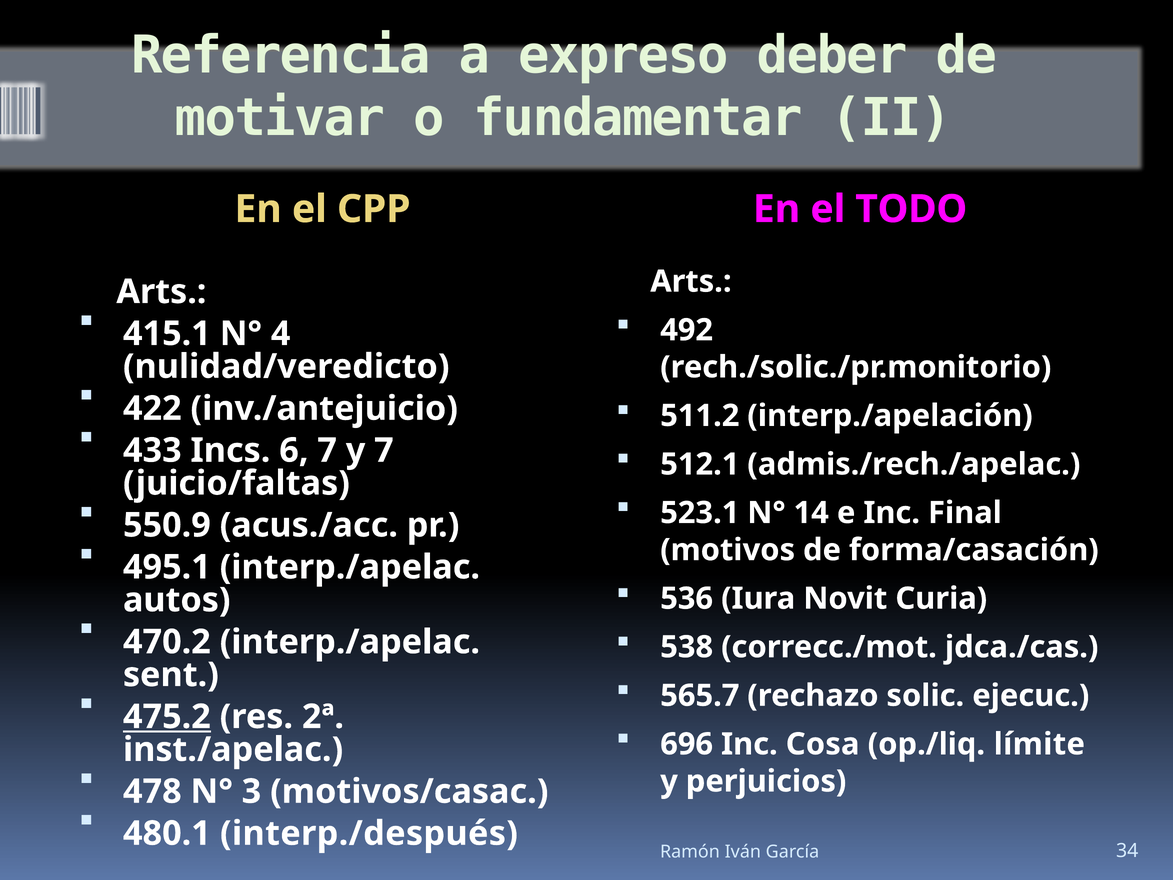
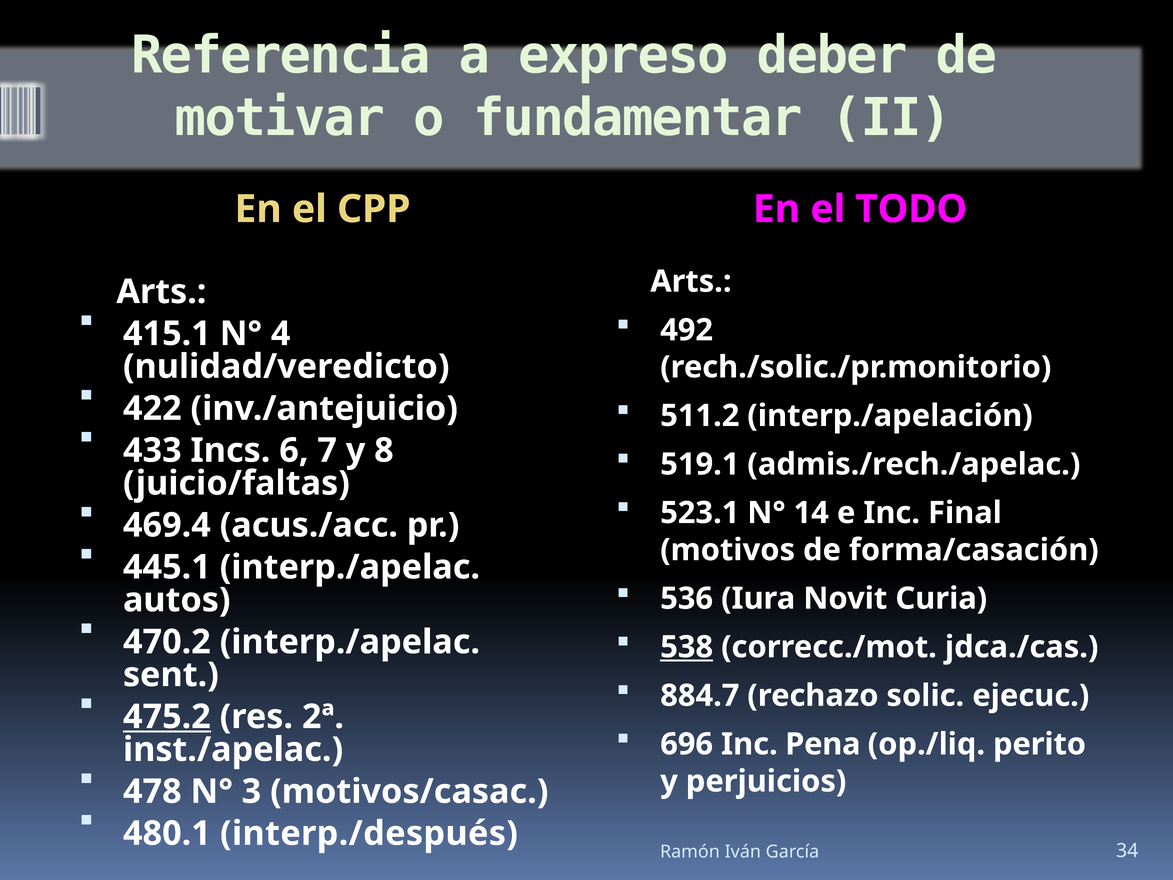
y 7: 7 -> 8
512.1: 512.1 -> 519.1
550.9: 550.9 -> 469.4
495.1: 495.1 -> 445.1
538 underline: none -> present
565.7: 565.7 -> 884.7
Cosa: Cosa -> Pena
límite: límite -> perito
